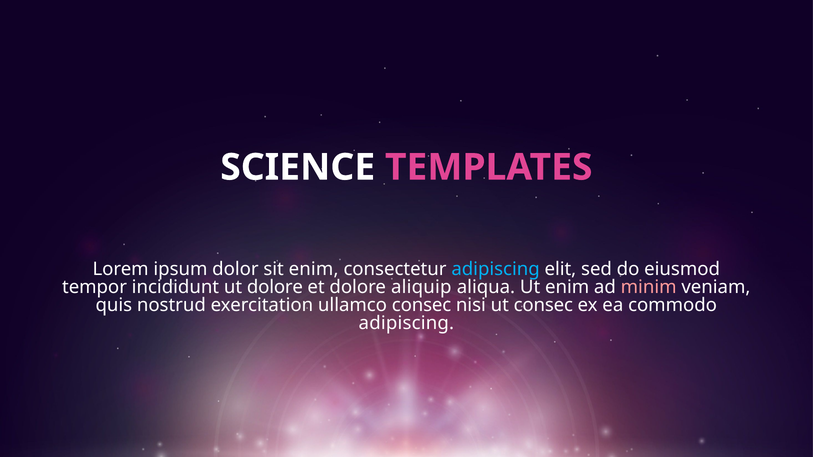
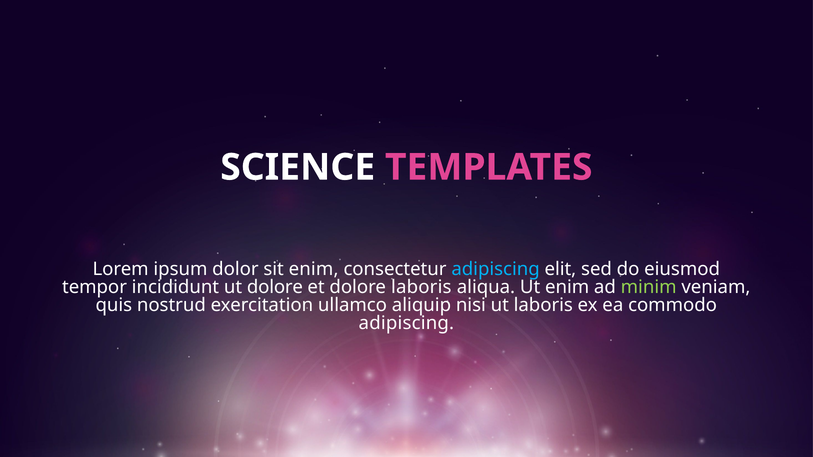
dolore aliquip: aliquip -> laboris
minim colour: pink -> light green
ullamco consec: consec -> aliquip
ut consec: consec -> laboris
